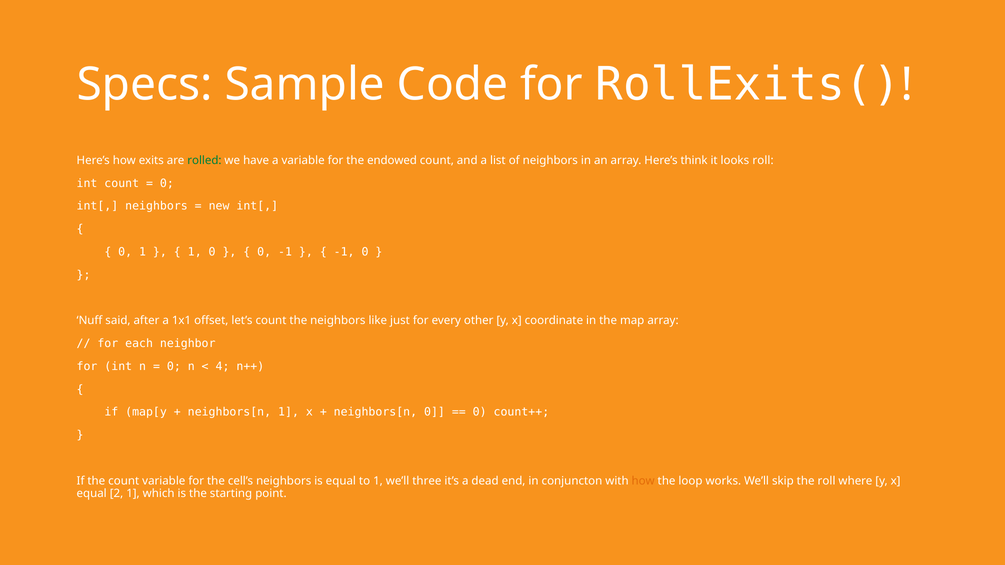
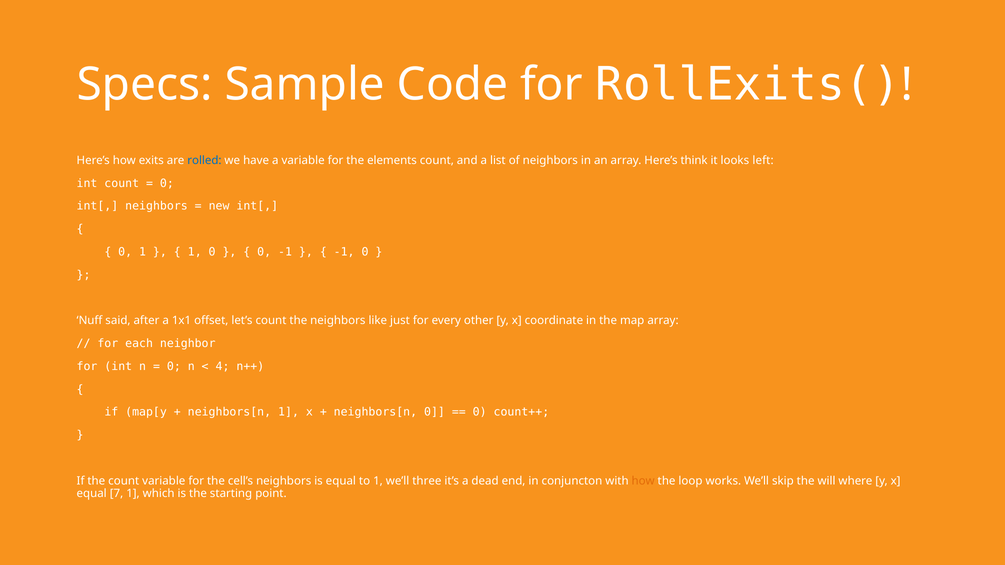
rolled colour: green -> blue
endowed: endowed -> elements
looks roll: roll -> left
the roll: roll -> will
2: 2 -> 7
